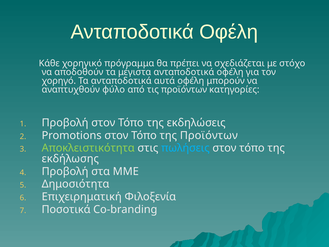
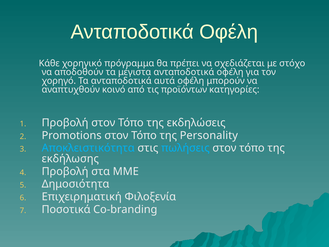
φύλο: φύλο -> κοινό
της Προϊόντων: Προϊόντων -> Personality
Αποκλειστικότητα colour: light green -> light blue
